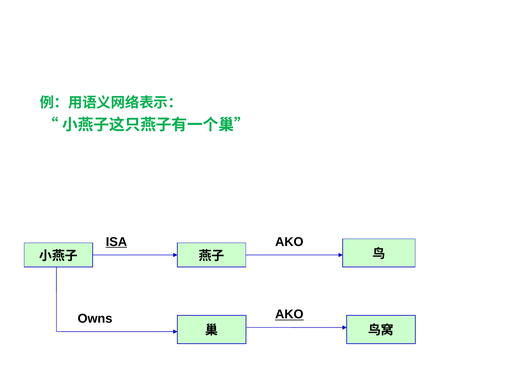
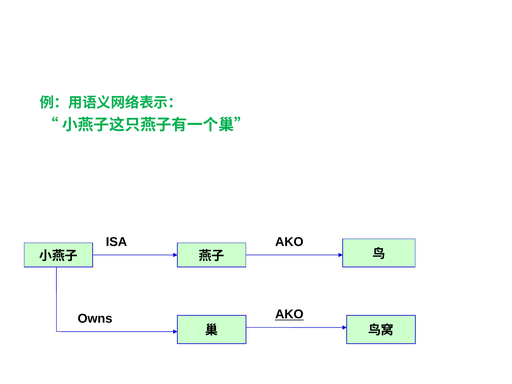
ISA underline: present -> none
